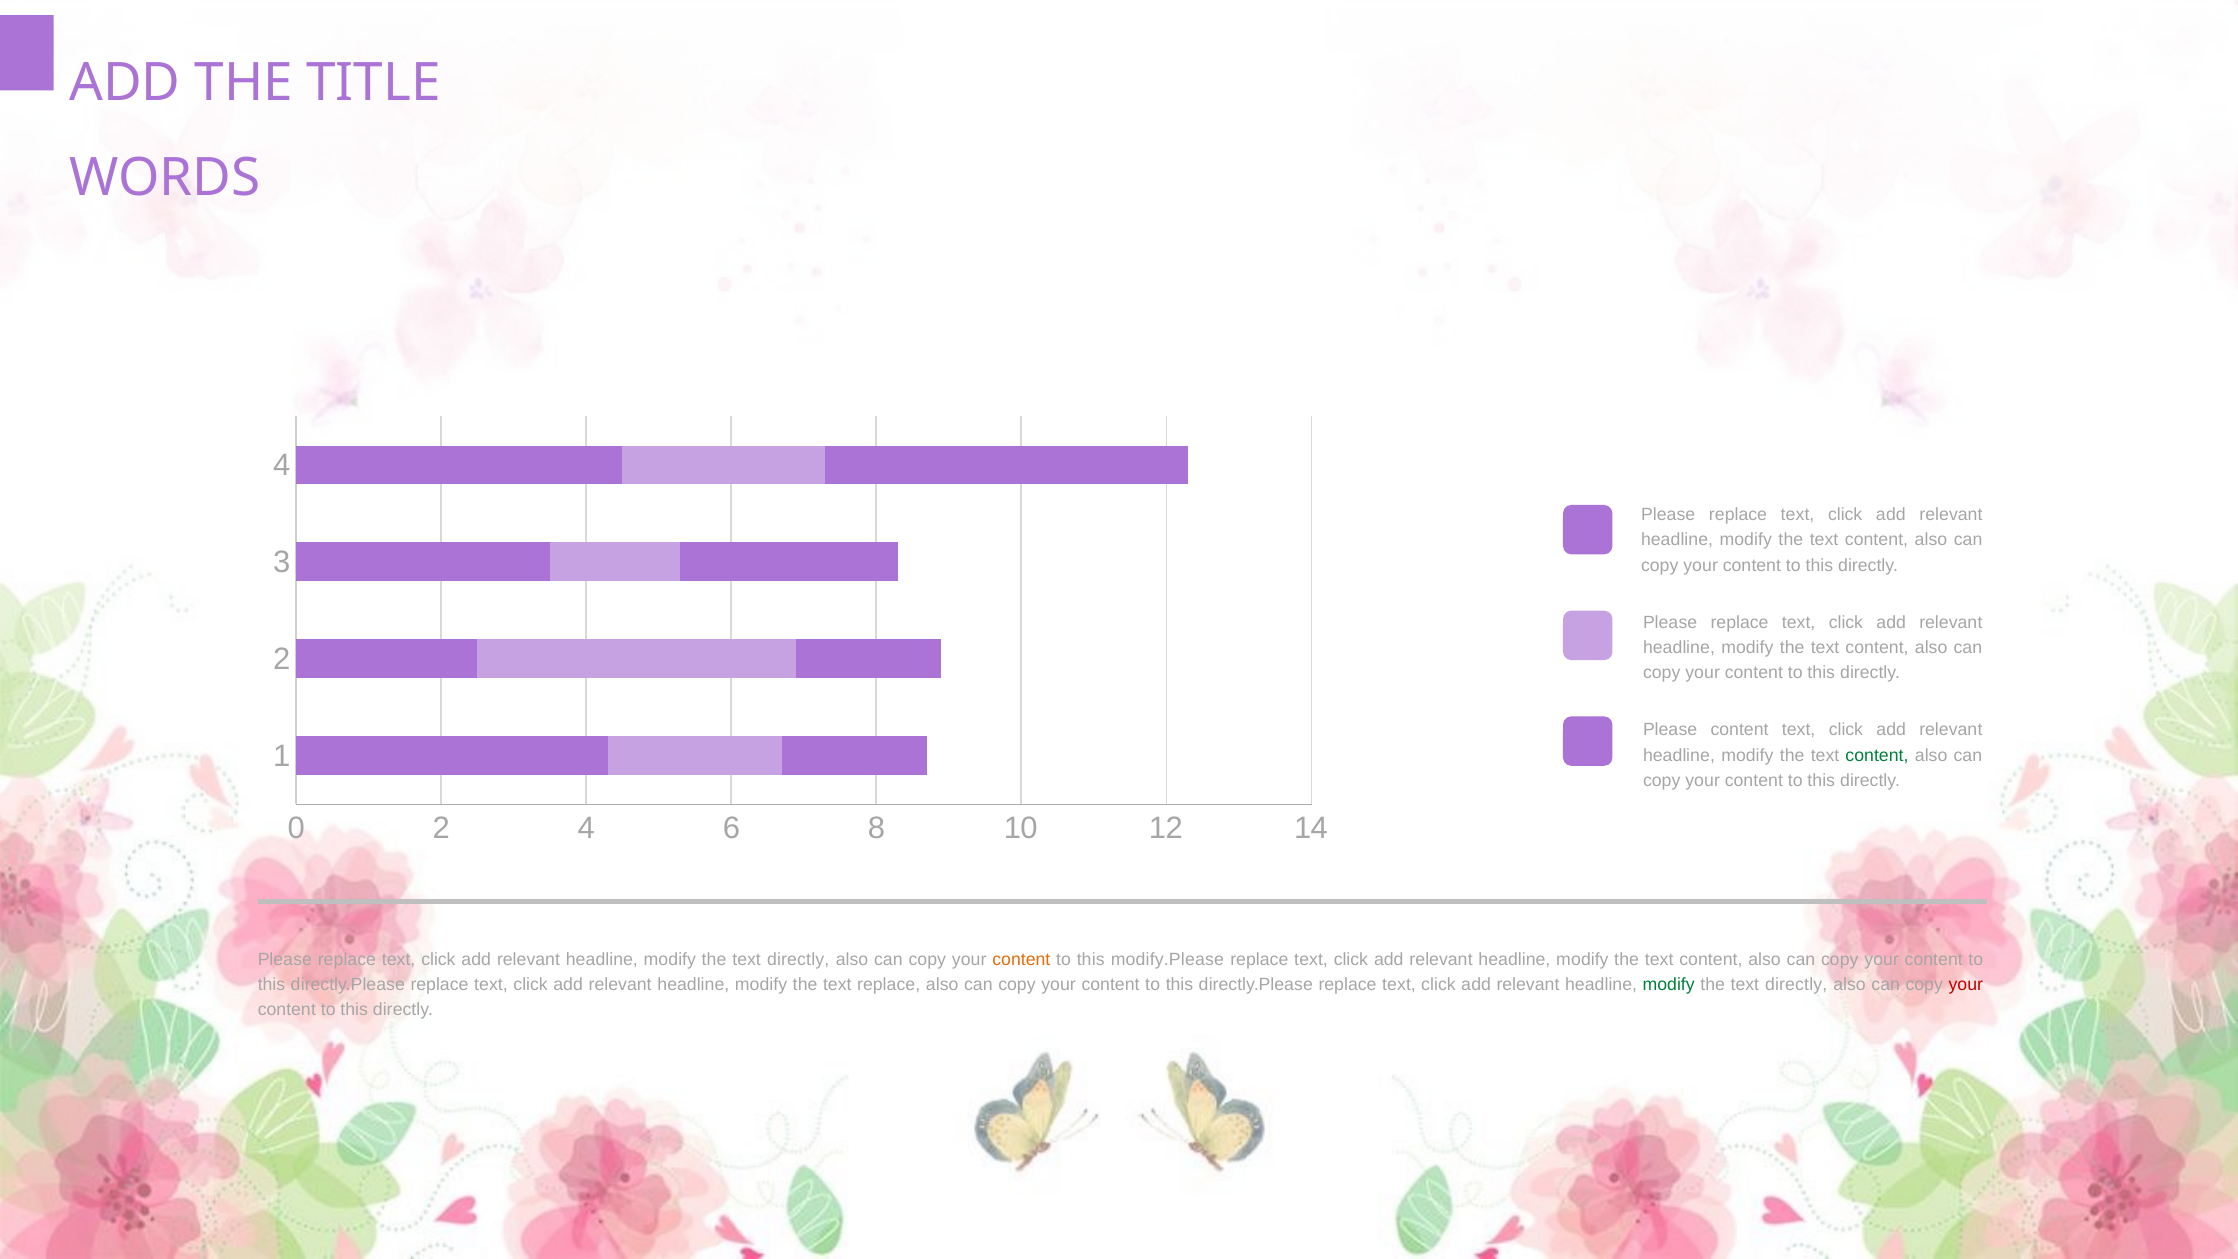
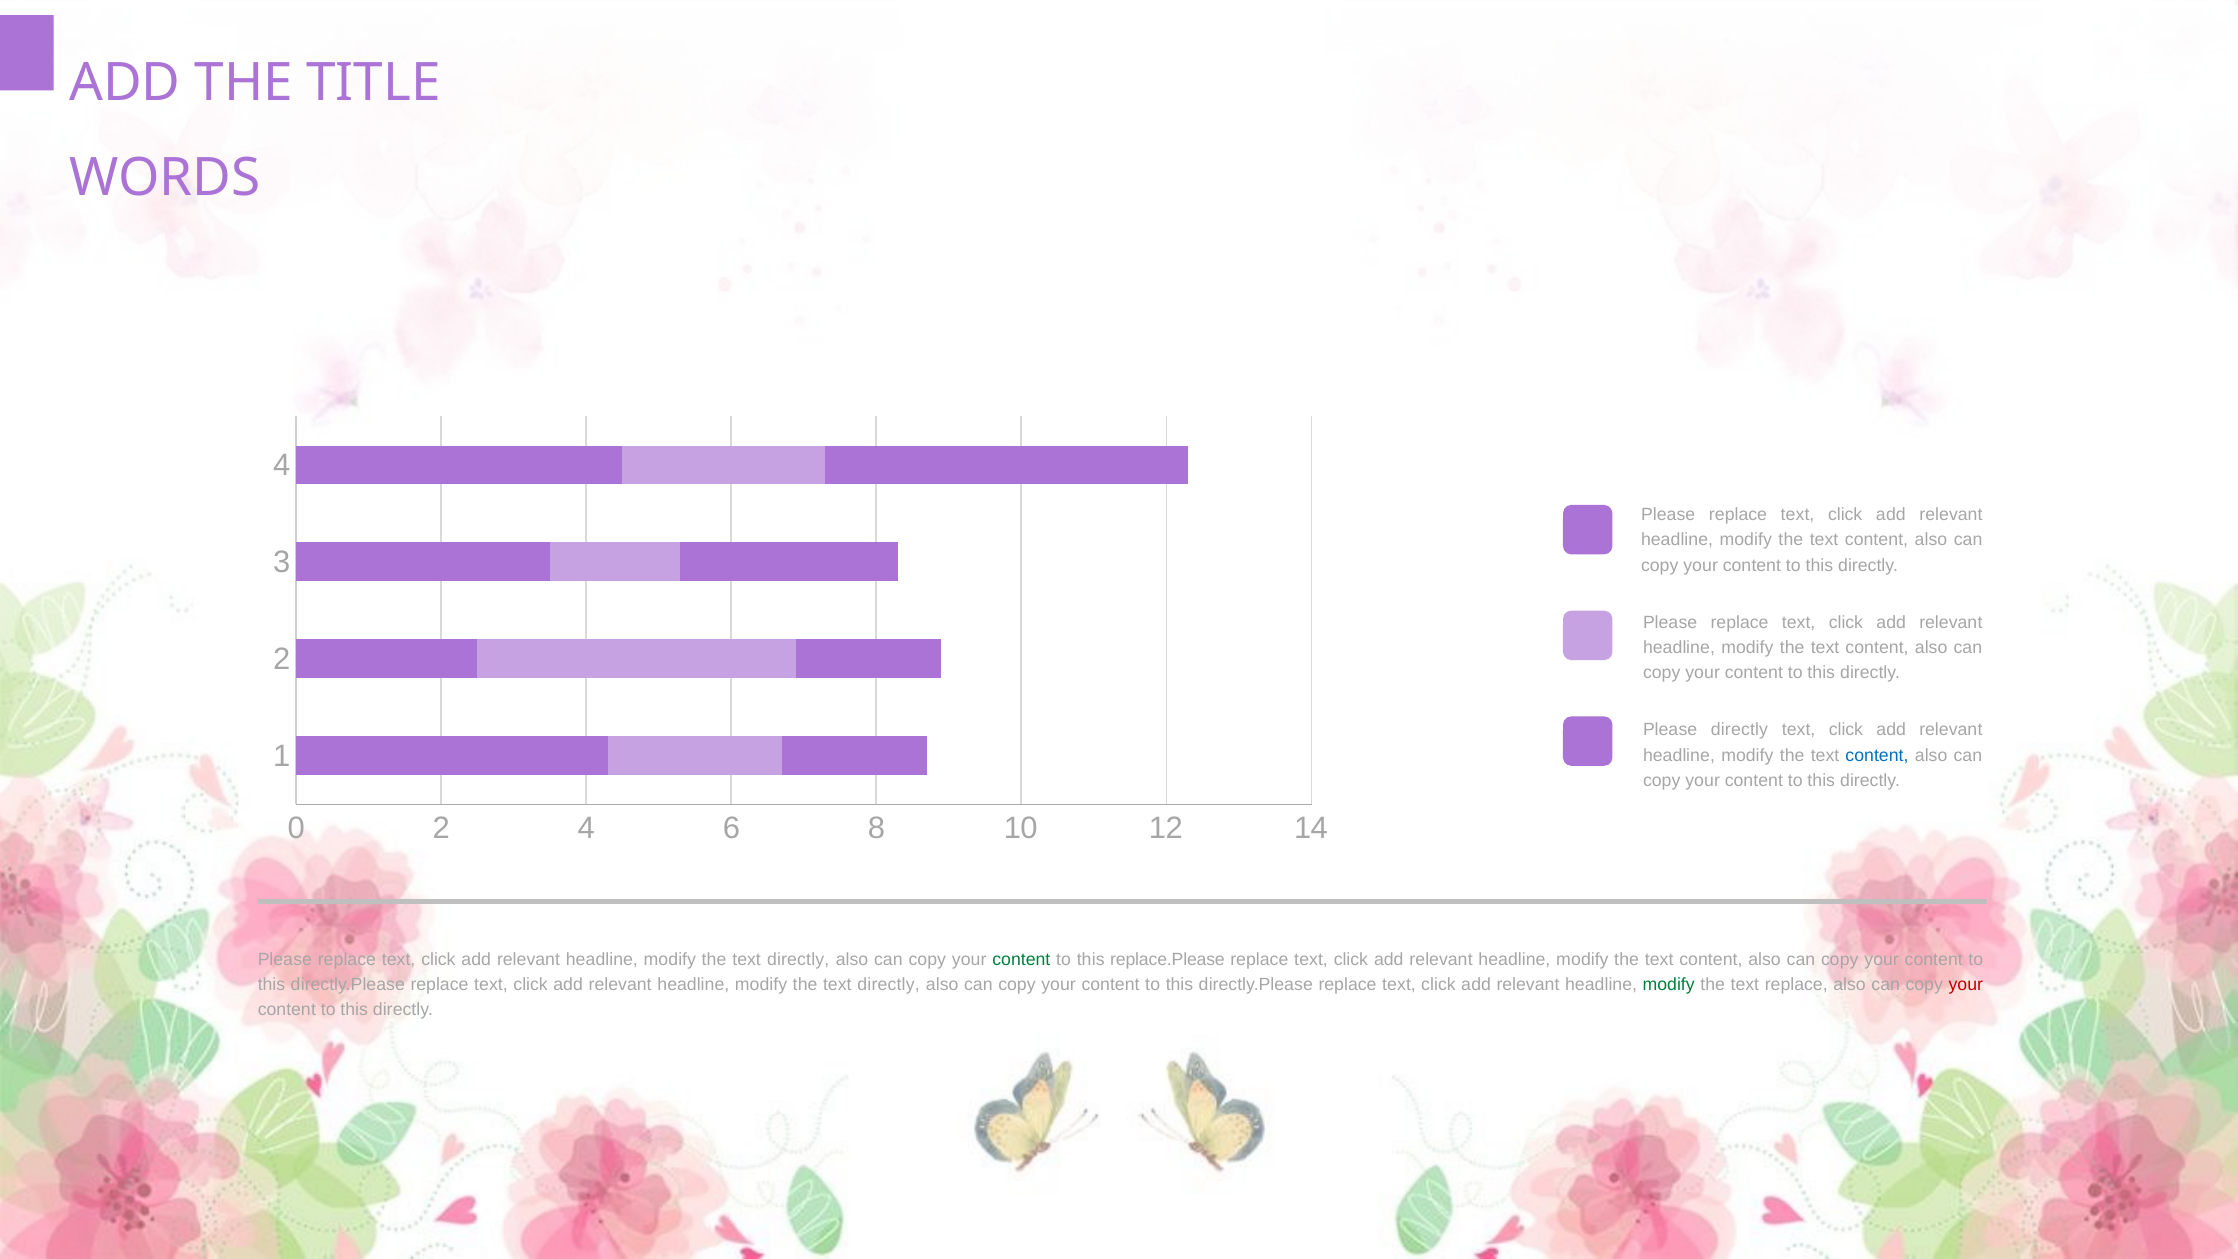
Please content: content -> directly
content at (1877, 755) colour: green -> blue
content at (1021, 959) colour: orange -> green
modify.Please: modify.Please -> replace.Please
replace at (889, 984): replace -> directly
directly at (1796, 984): directly -> replace
